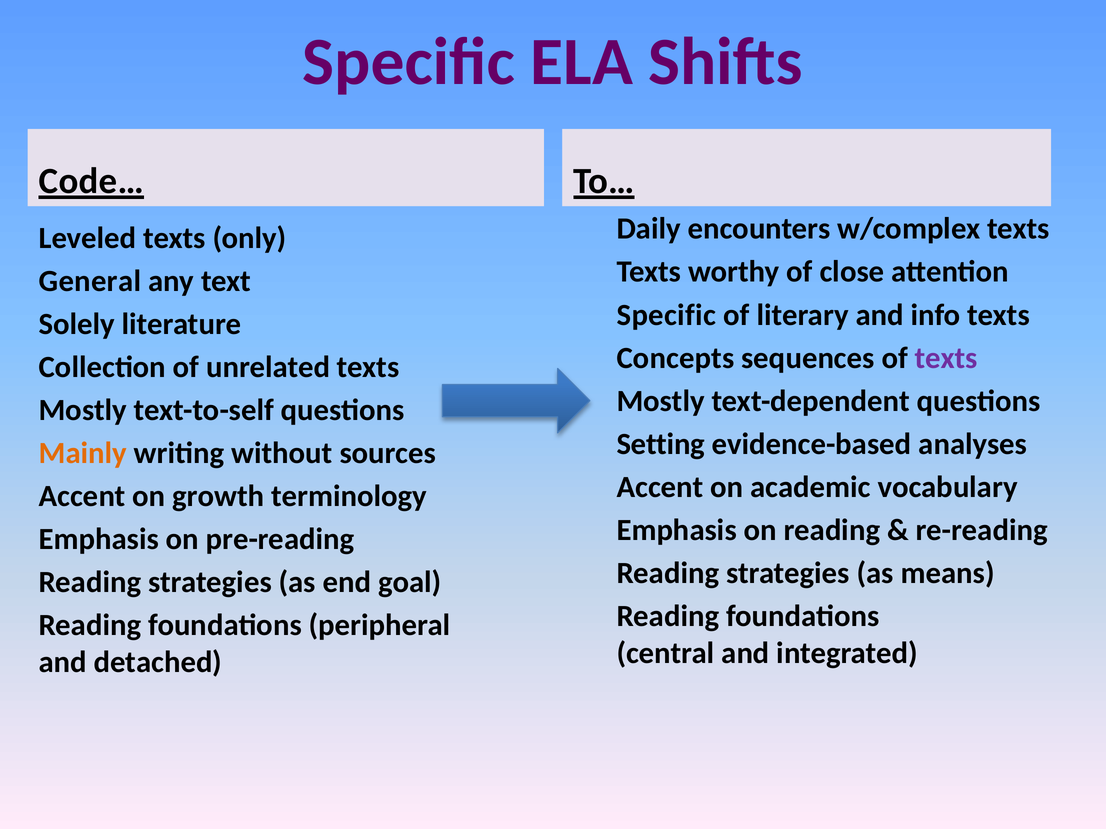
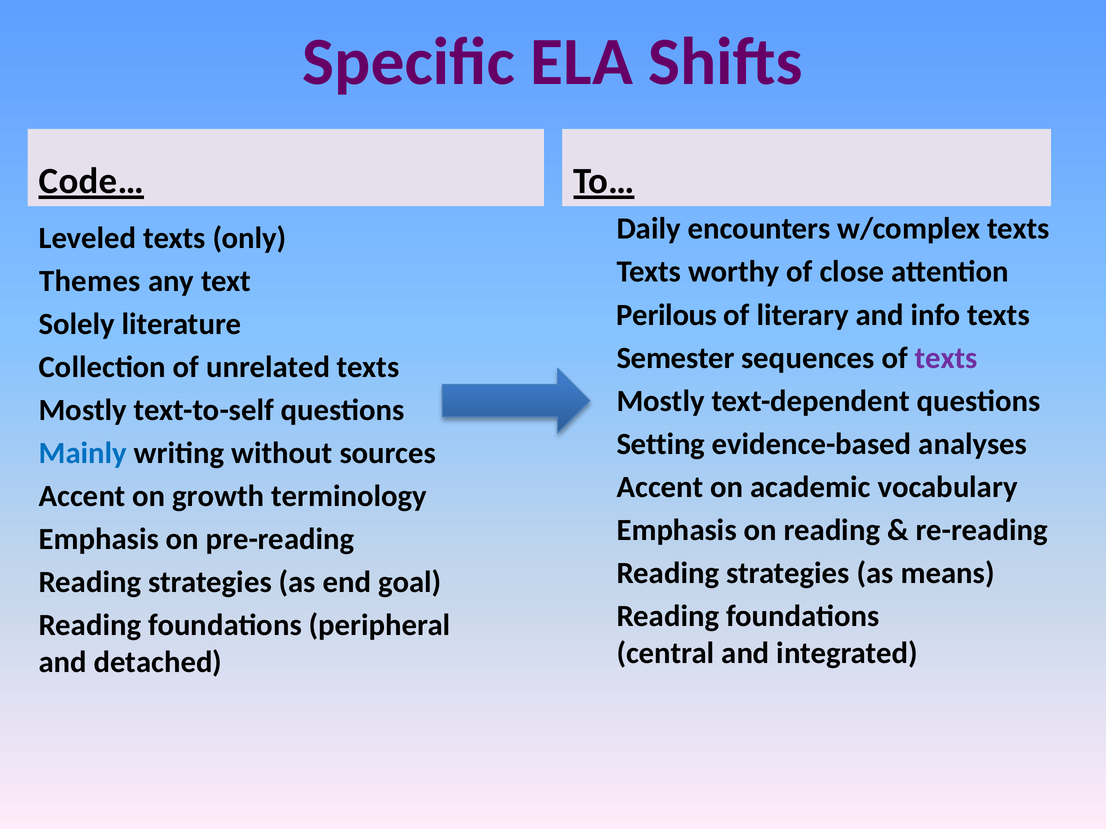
General: General -> Themes
Specific at (666, 315): Specific -> Perilous
Concepts: Concepts -> Semester
Mainly colour: orange -> blue
